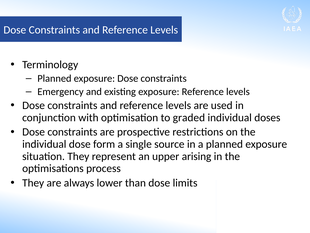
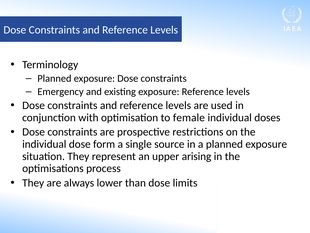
graded: graded -> female
